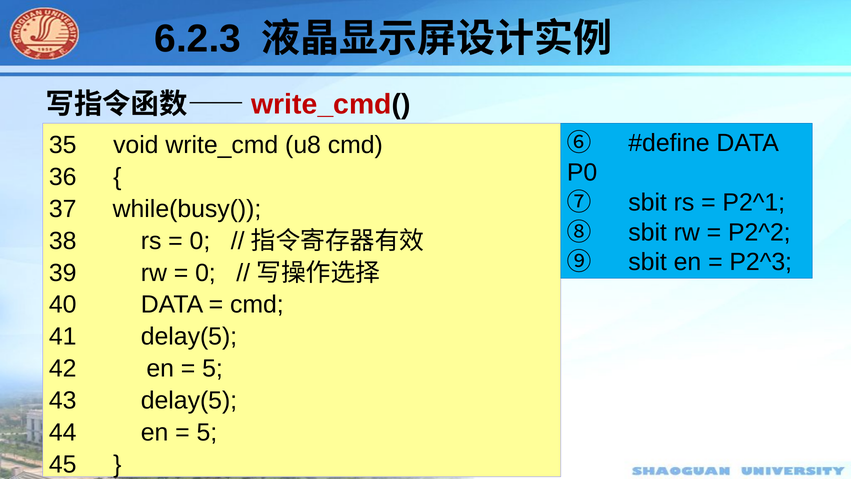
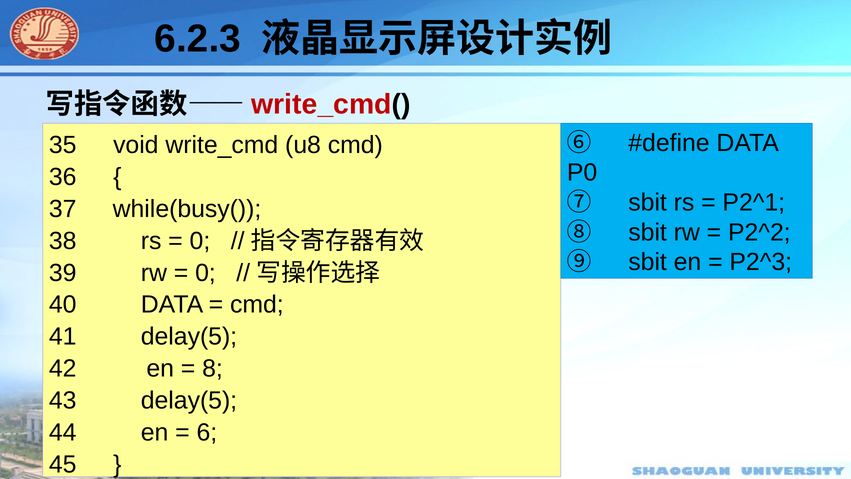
5 at (212, 368): 5 -> 8
5 at (207, 432): 5 -> 6
